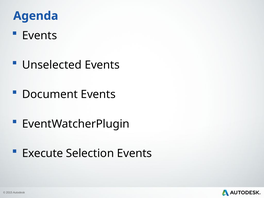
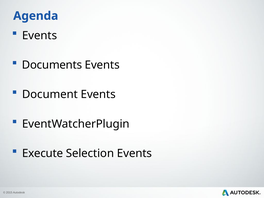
Unselected: Unselected -> Documents
